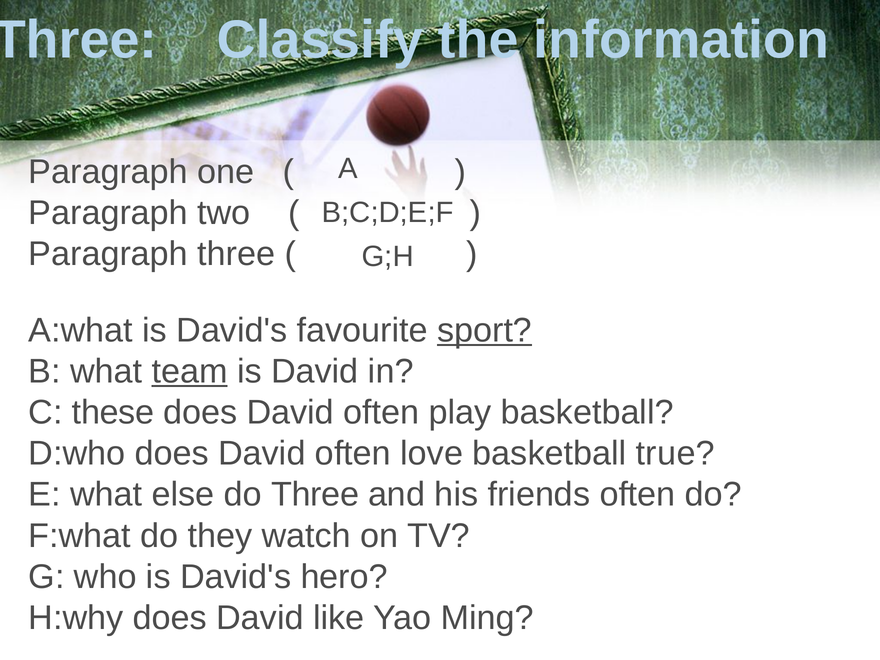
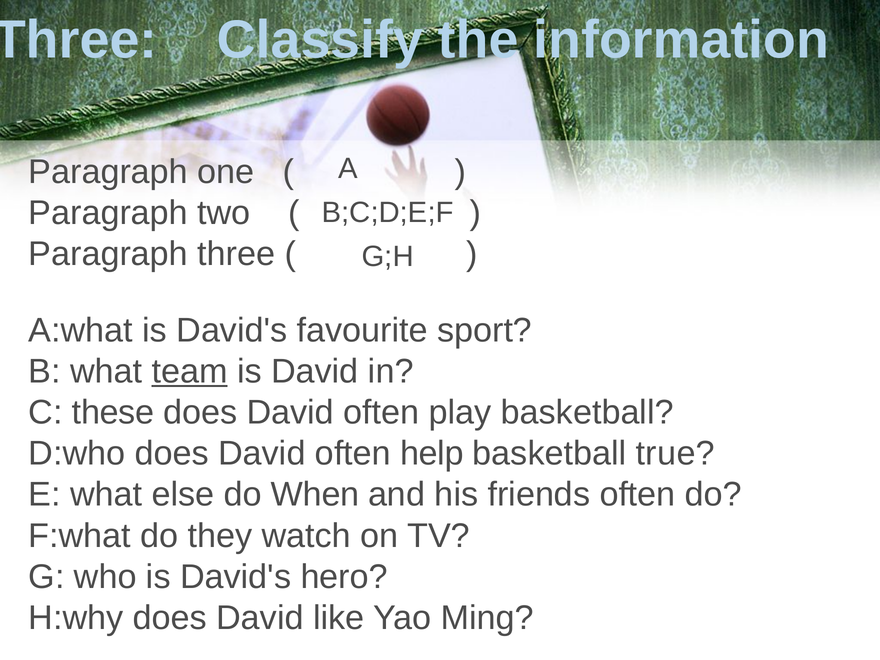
sport underline: present -> none
love: love -> help
do Three: Three -> When
